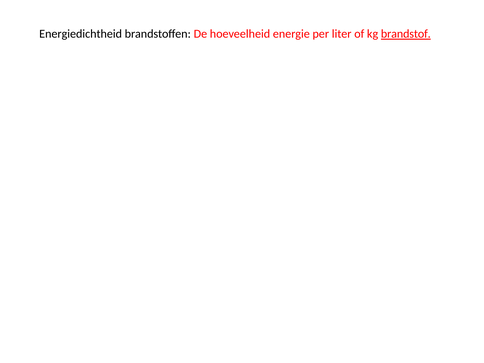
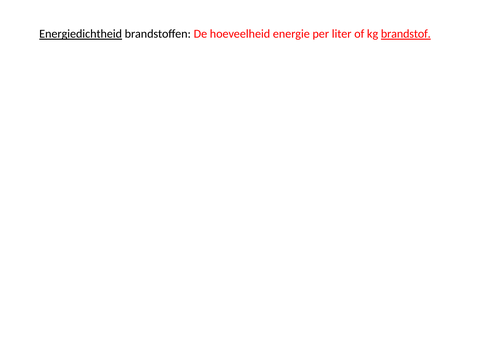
Energiedichtheid underline: none -> present
